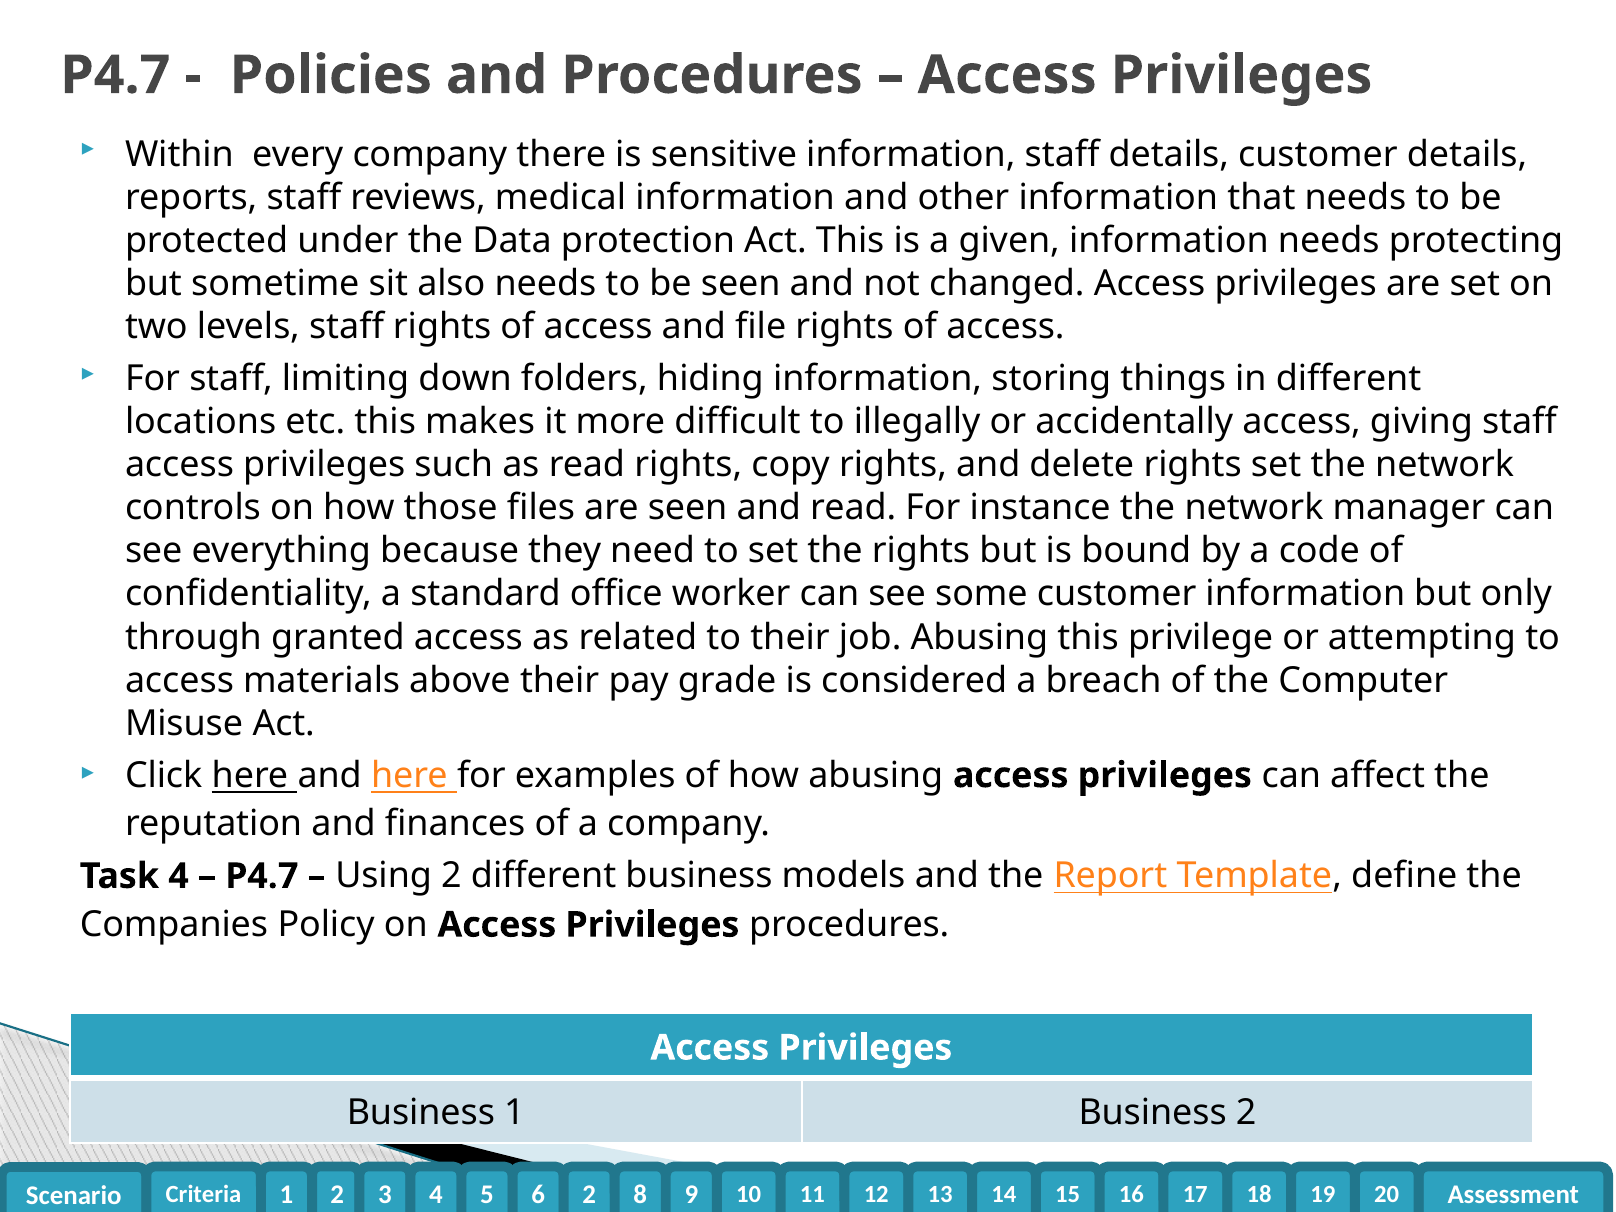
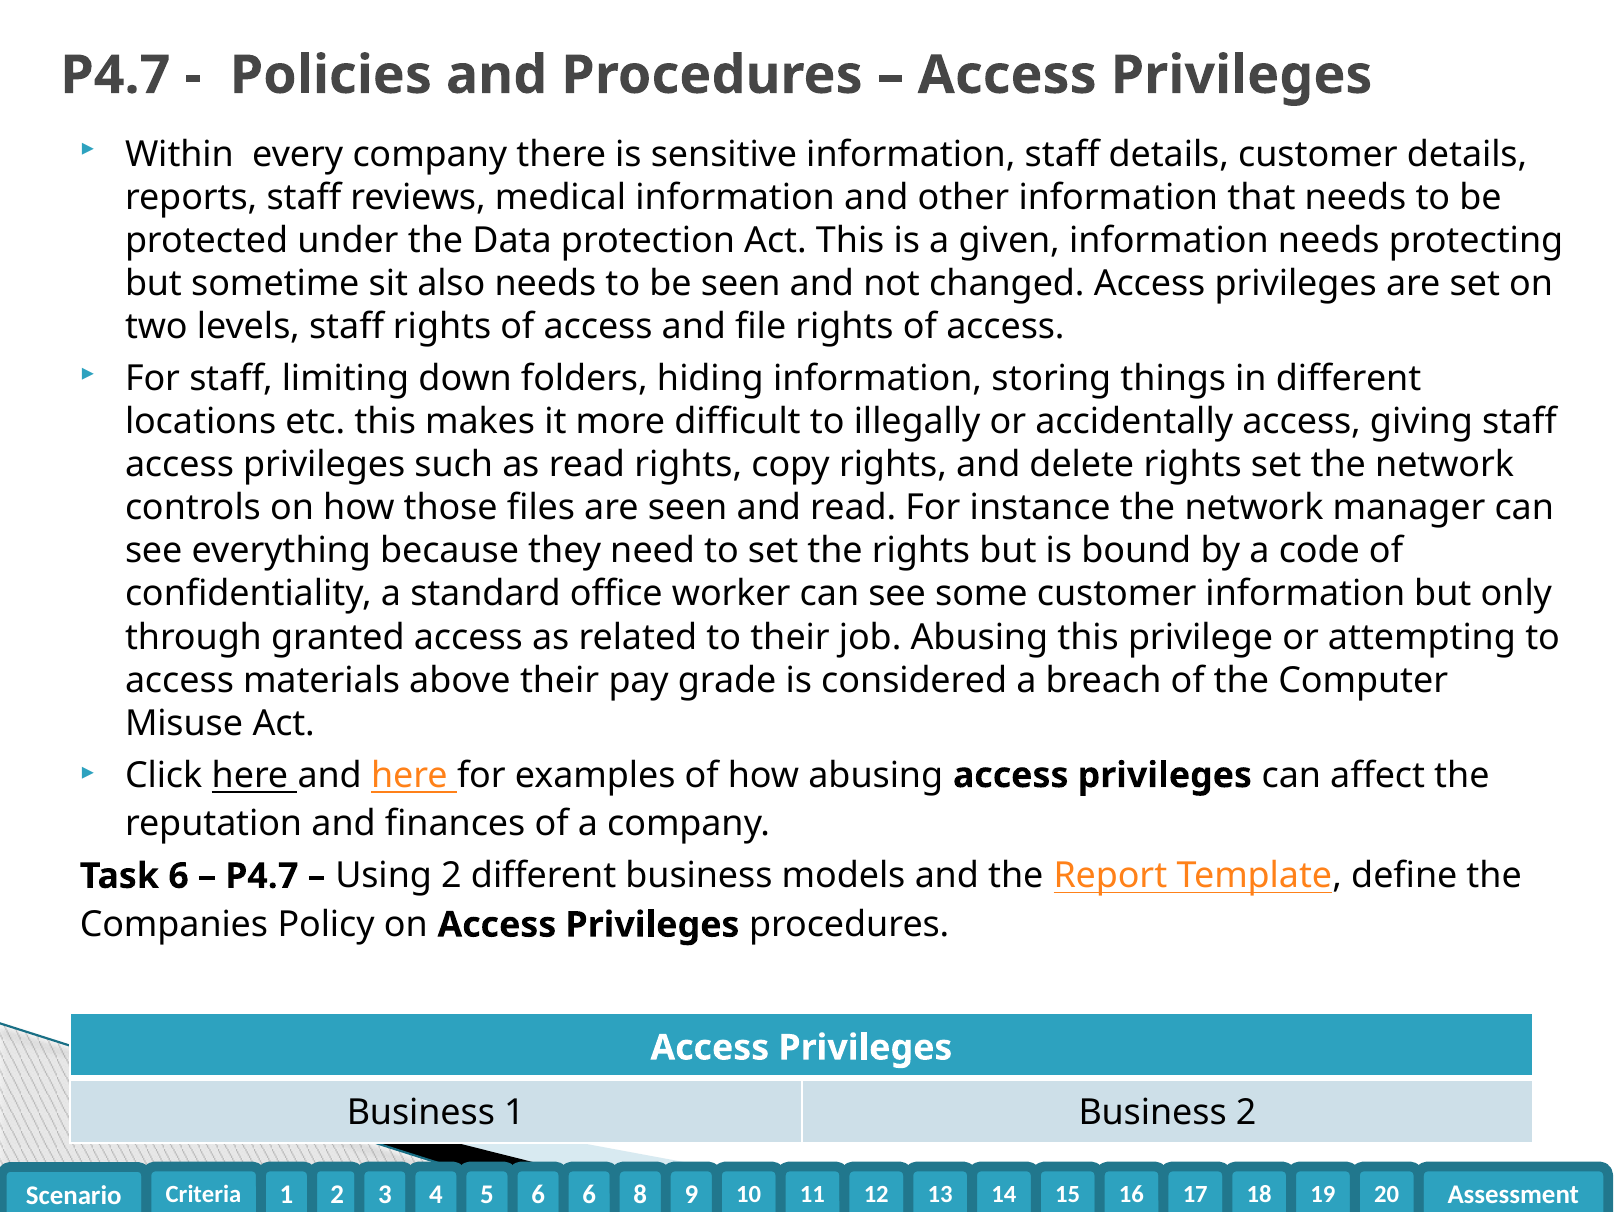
Task 4: 4 -> 6
2 at (589, 1195): 2 -> 6
